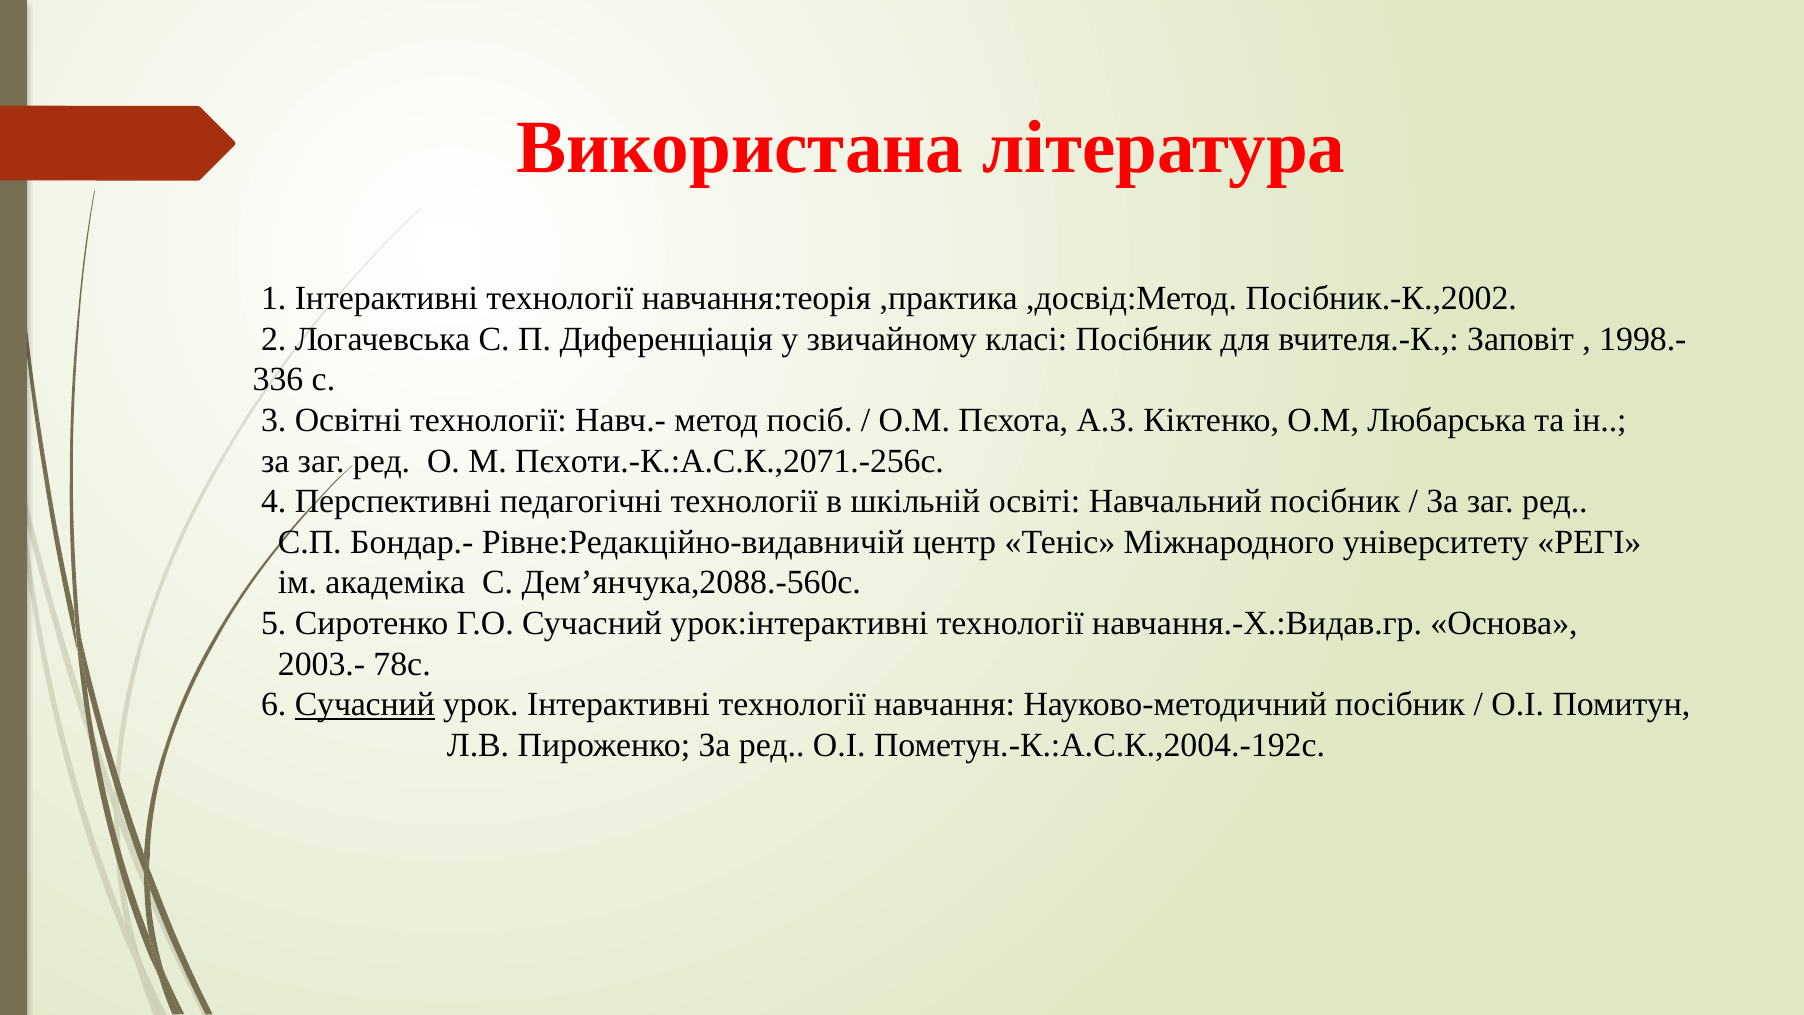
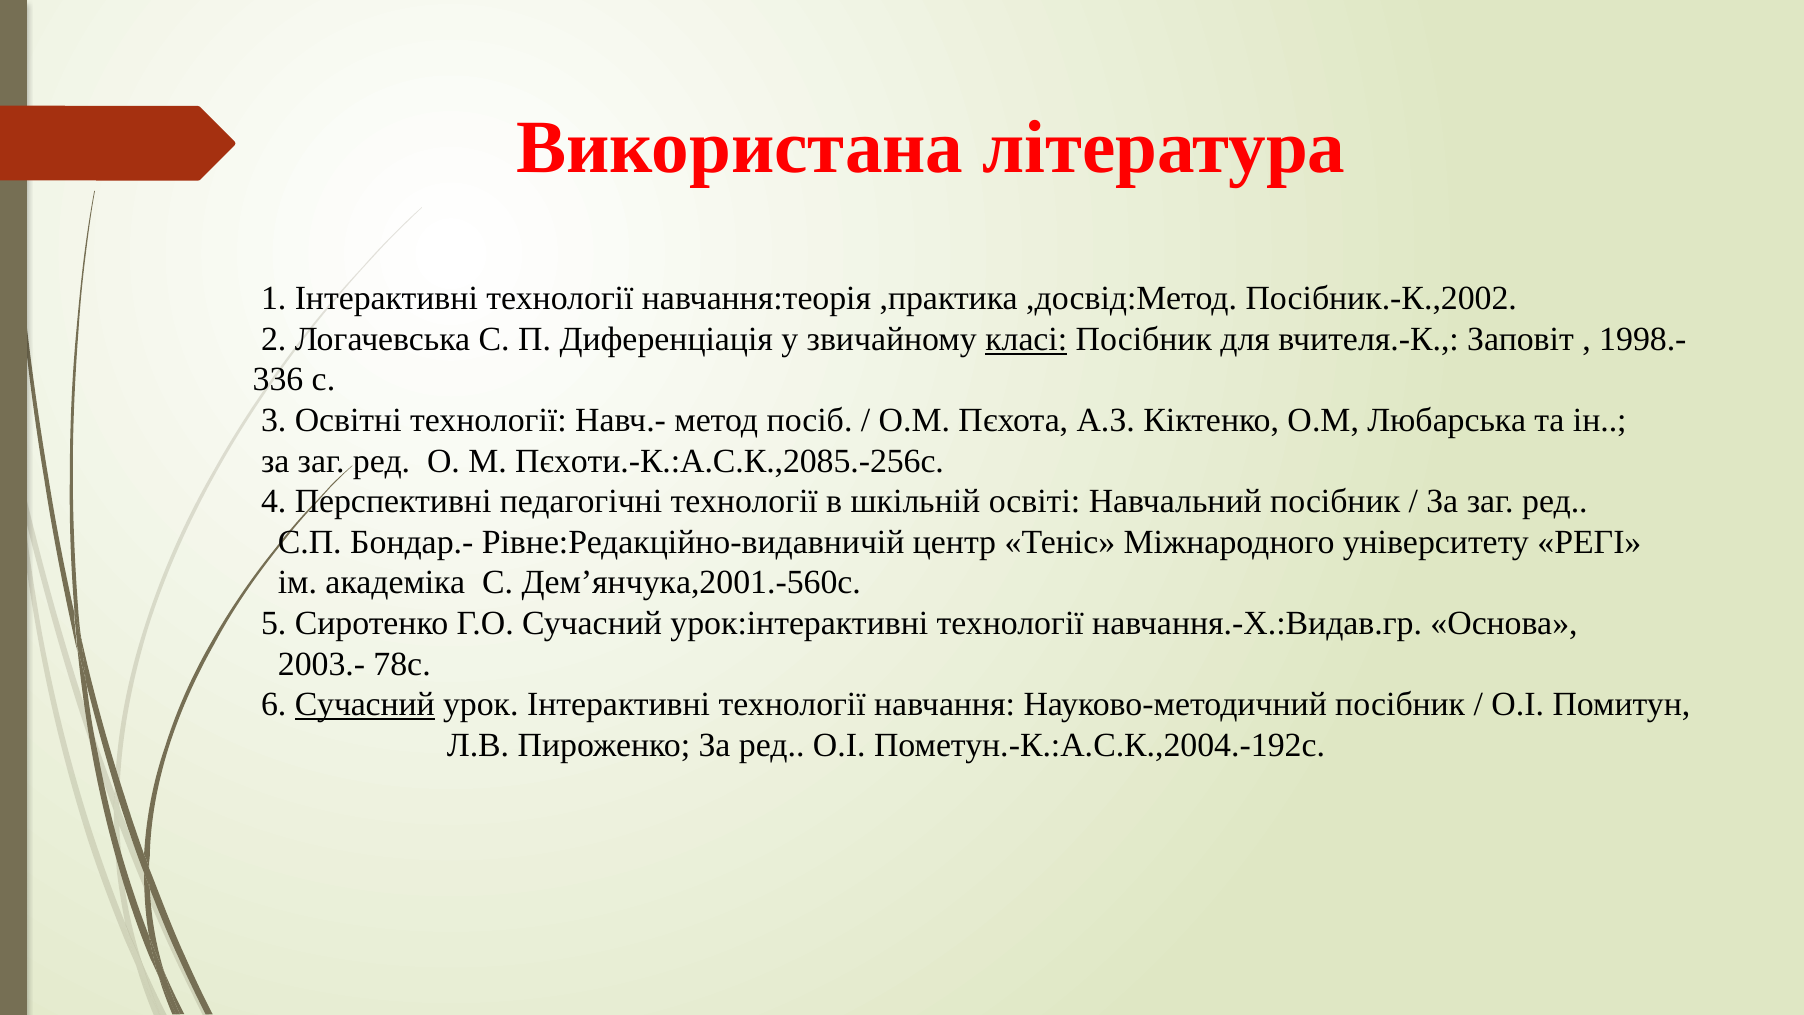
класі underline: none -> present
Пєхоти.-К.:А.С.К.,2071.-256с: Пєхоти.-К.:А.С.К.,2071.-256с -> Пєхоти.-К.:А.С.К.,2085.-256с
Дем’янчука,2088.-560с: Дем’янчука,2088.-560с -> Дем’янчука,2001.-560с
